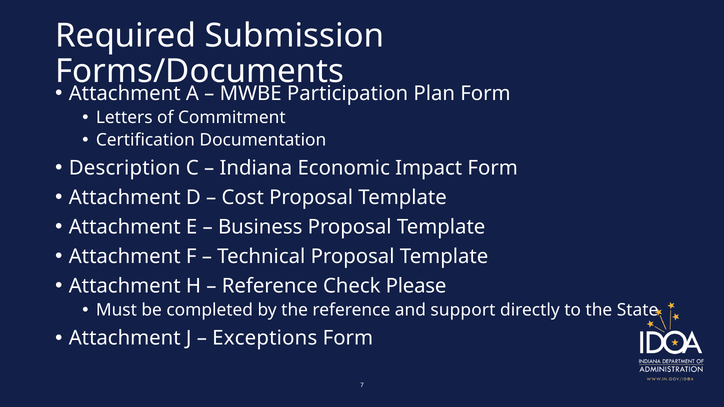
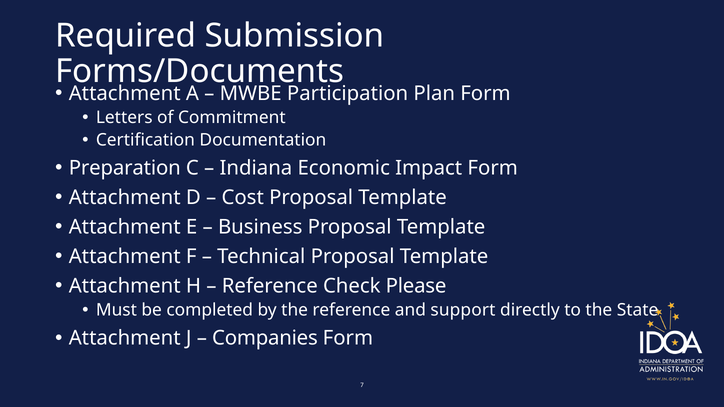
Description: Description -> Preparation
Exceptions: Exceptions -> Companies
